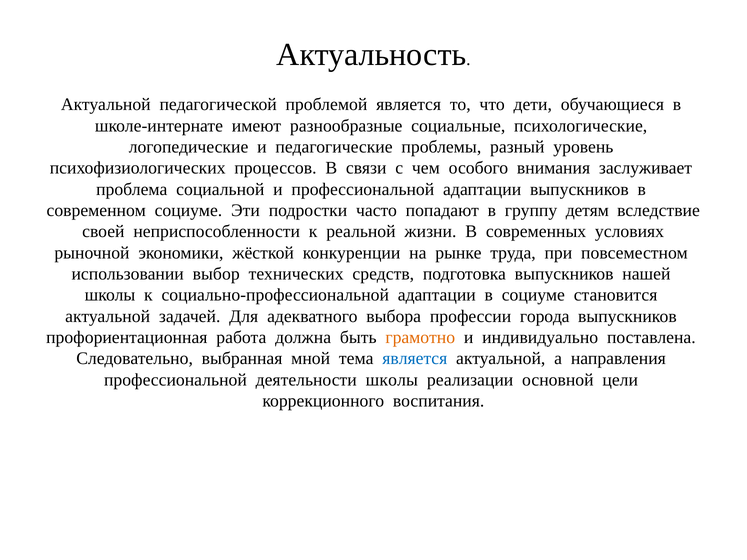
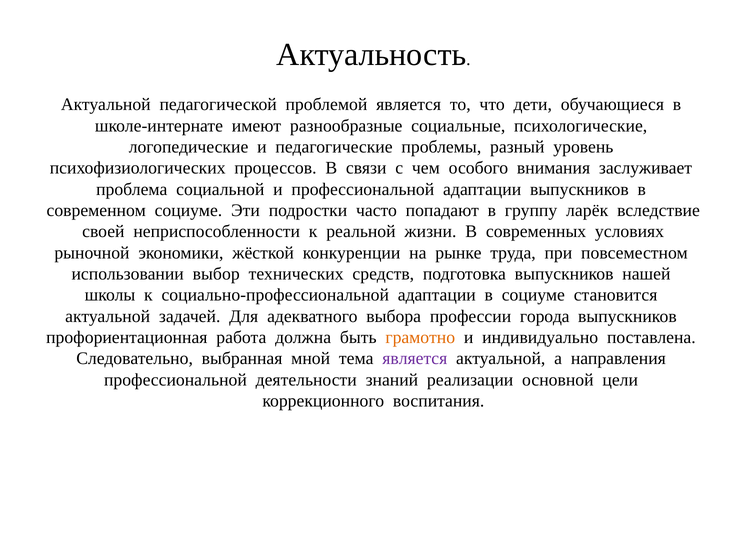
детям: детям -> ларёк
является at (415, 359) colour: blue -> purple
деятельности школы: школы -> знаний
